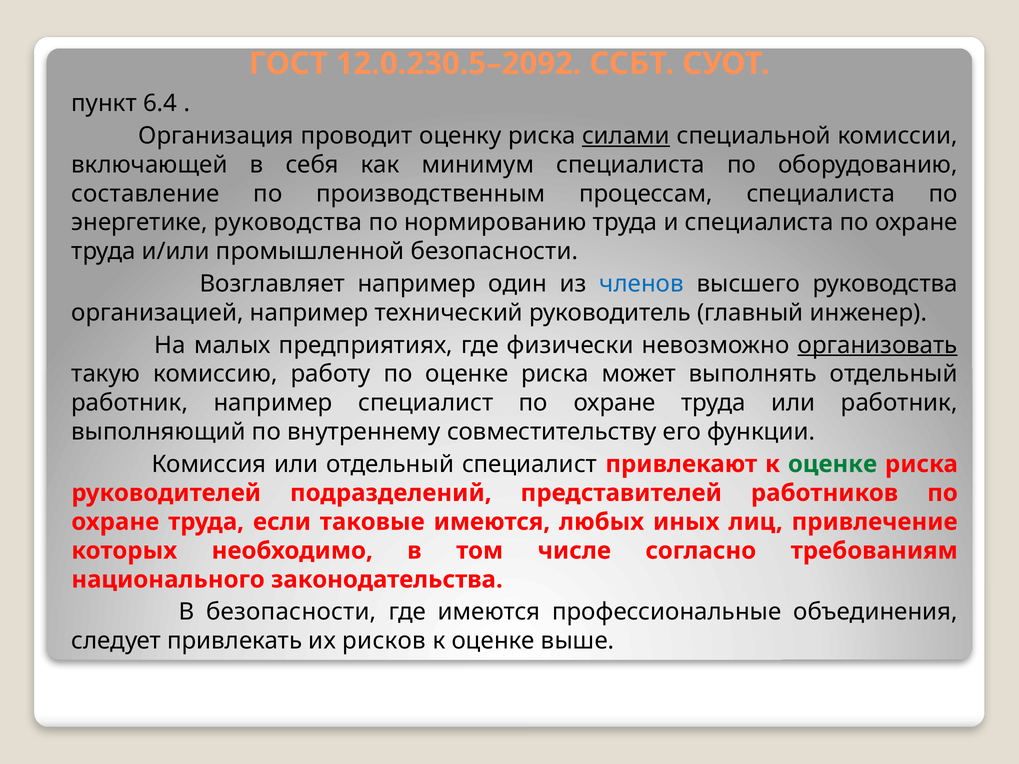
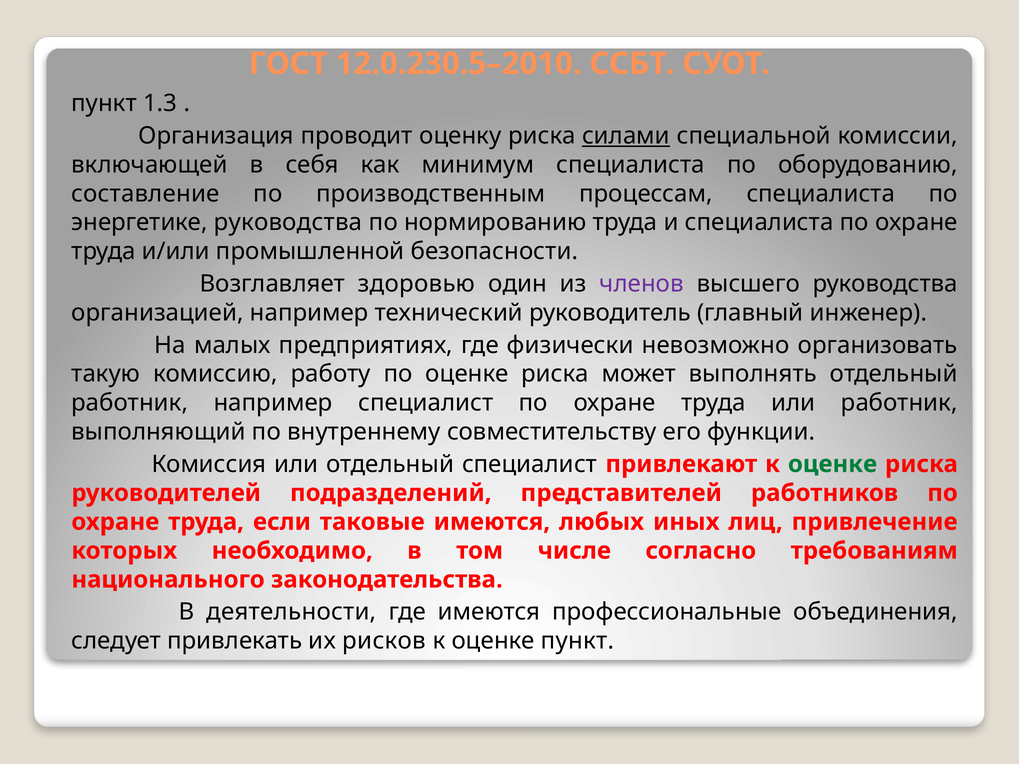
12.0.230.5–2092: 12.0.230.5–2092 -> 12.0.230.5–2010
6.4: 6.4 -> 1.3
Возглавляет например: например -> здоровью
членов colour: blue -> purple
организовать underline: present -> none
В безопасности: безопасности -> деятельности
оценке выше: выше -> пункт
